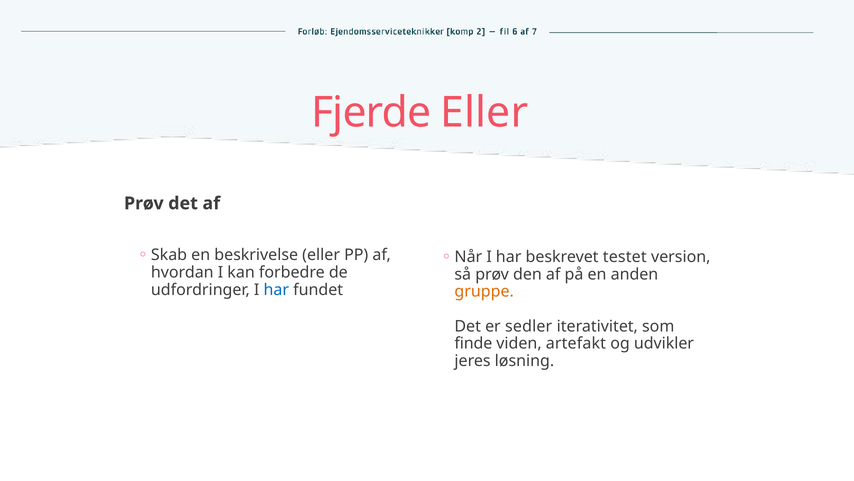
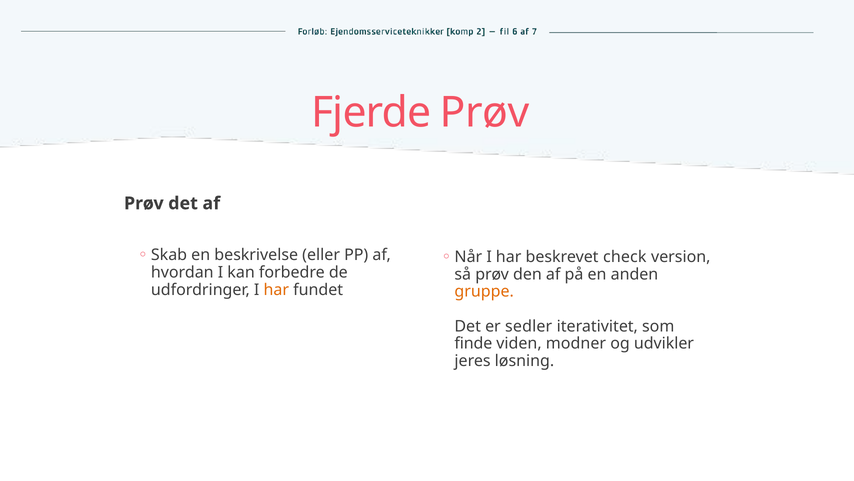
Fjerde Eller: Eller -> Prøv
testet: testet -> check
har at (276, 289) colour: blue -> orange
artefakt: artefakt -> modner
